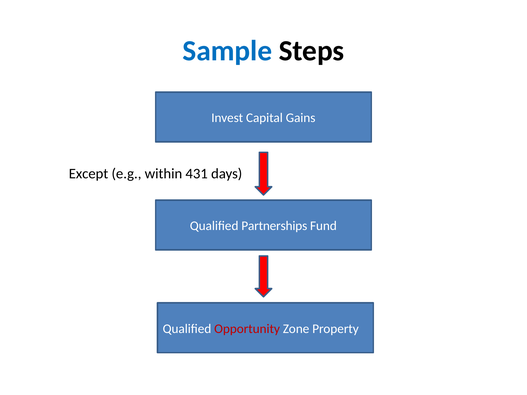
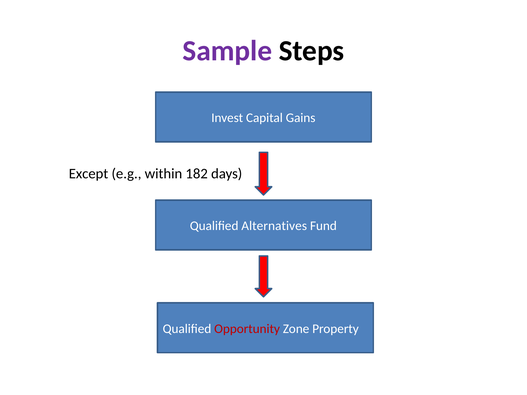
Sample colour: blue -> purple
431: 431 -> 182
Partnerships: Partnerships -> Alternatives
